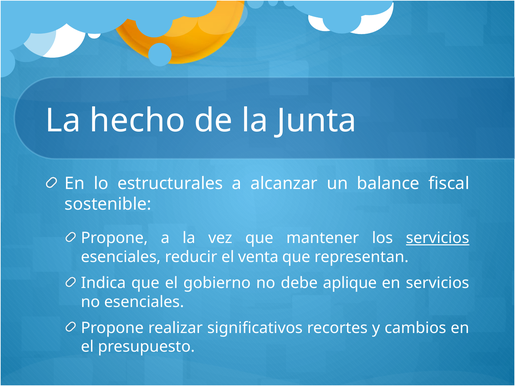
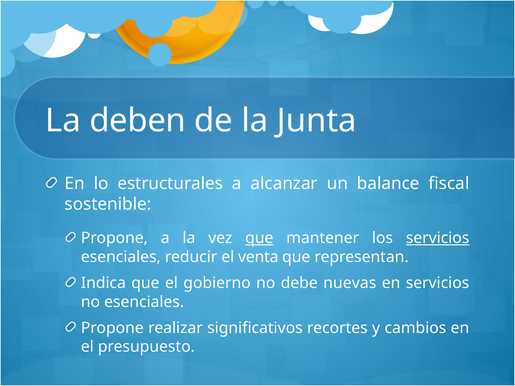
hecho: hecho -> deben
que at (259, 238) underline: none -> present
aplique: aplique -> nuevas
